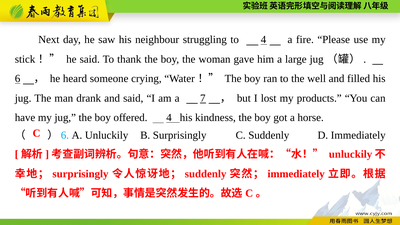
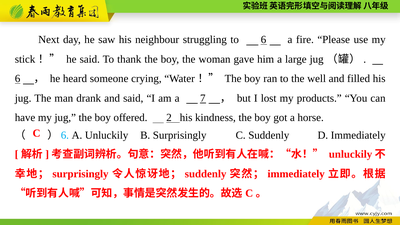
to 4: 4 -> 6
offered 4: 4 -> 2
